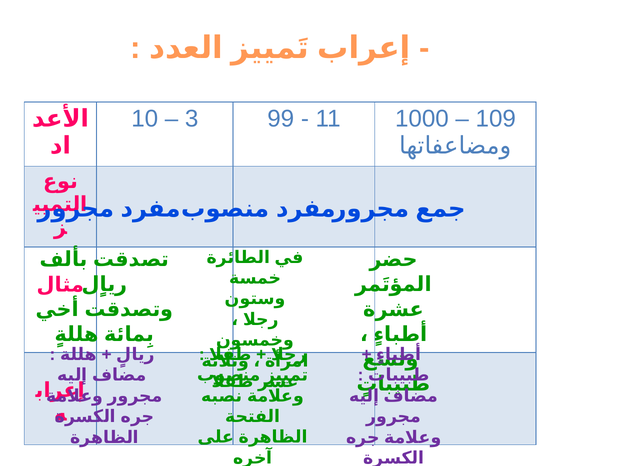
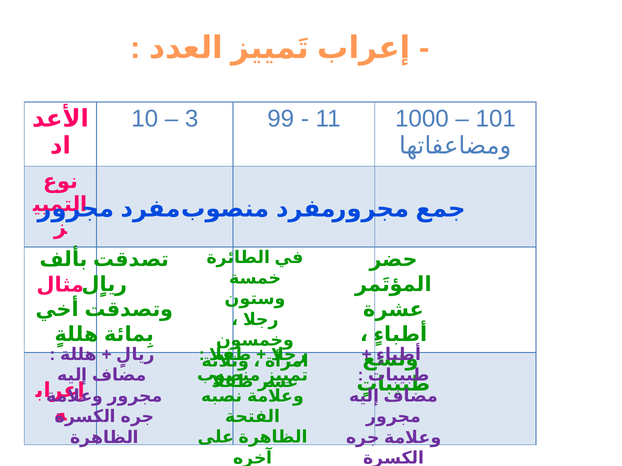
109: 109 -> 101
